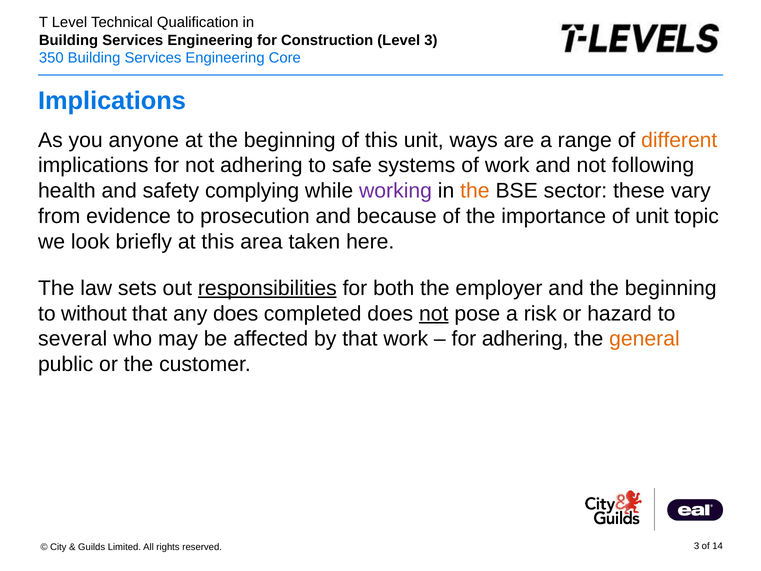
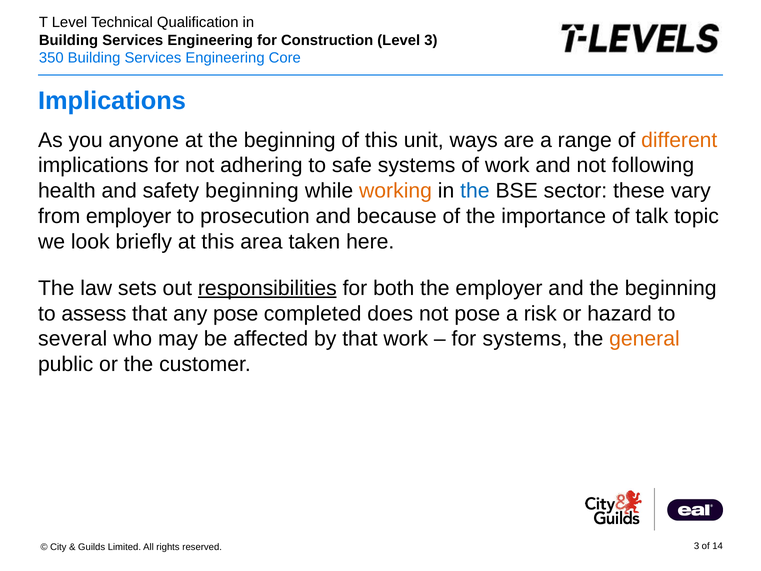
safety complying: complying -> beginning
working colour: purple -> orange
the at (475, 191) colour: orange -> blue
from evidence: evidence -> employer
of unit: unit -> talk
without: without -> assess
any does: does -> pose
not at (434, 313) underline: present -> none
for adhering: adhering -> systems
